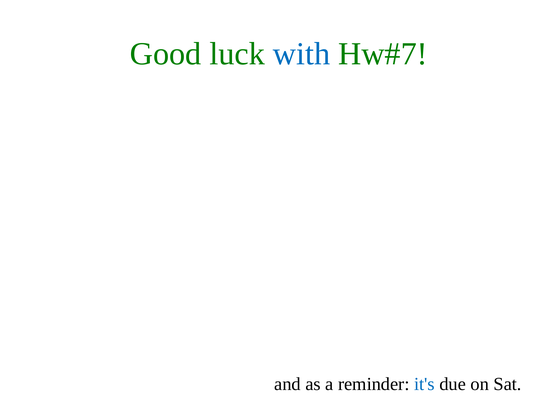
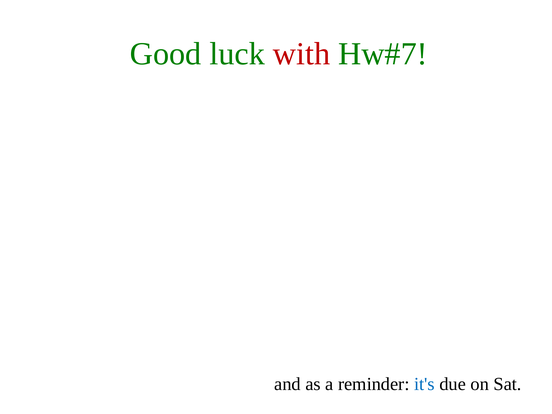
with colour: blue -> red
